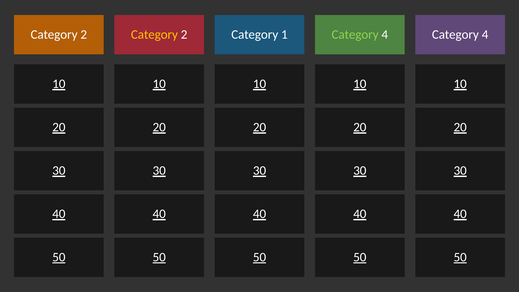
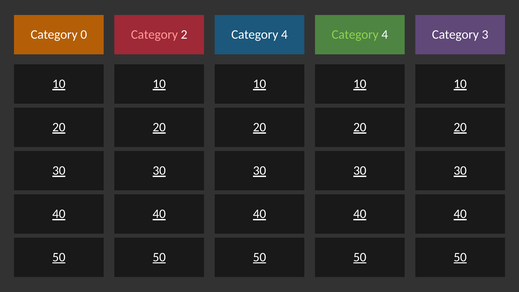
2 at (84, 35): 2 -> 0
Category at (154, 35) colour: yellow -> pink
1 at (284, 35): 1 -> 4
4 at (485, 35): 4 -> 3
